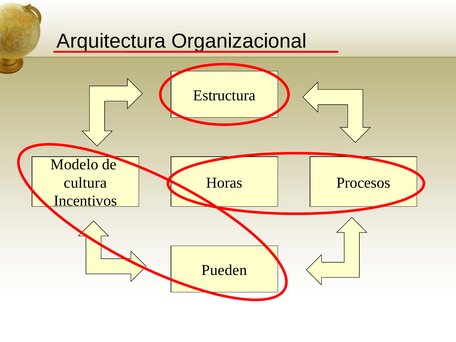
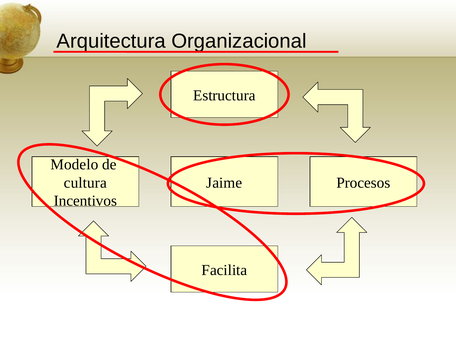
Horas: Horas -> Jaime
Pueden: Pueden -> Facilita
